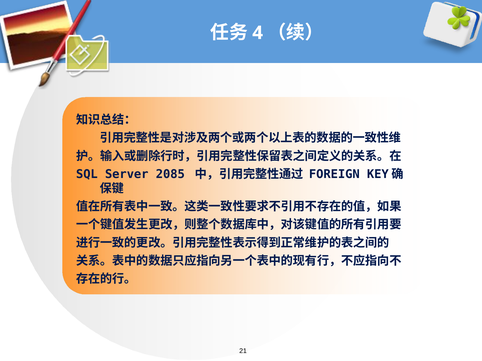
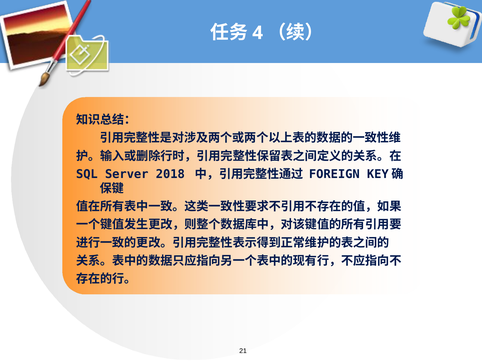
2085: 2085 -> 2018
